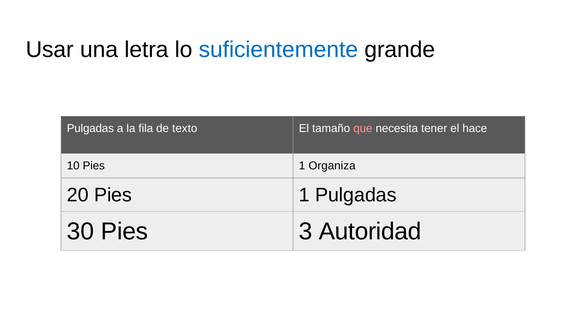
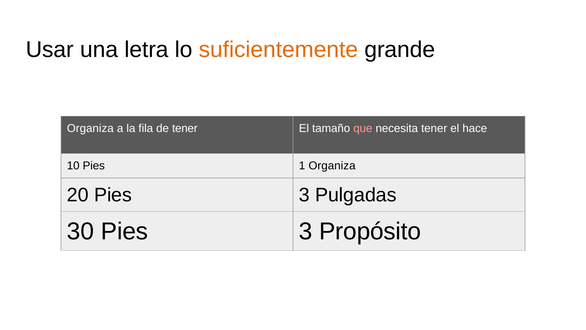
suficientemente colour: blue -> orange
Pulgadas at (90, 128): Pulgadas -> Organiza
de texto: texto -> tener
20 Pies 1: 1 -> 3
Autoridad: Autoridad -> Propósito
